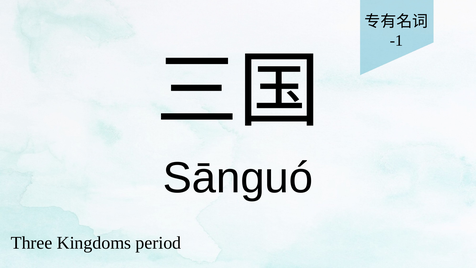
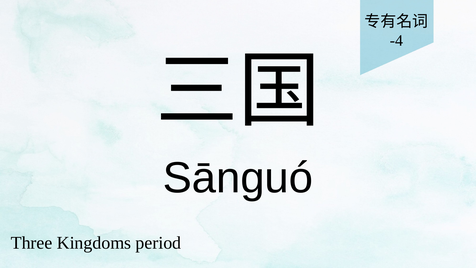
-1: -1 -> -4
